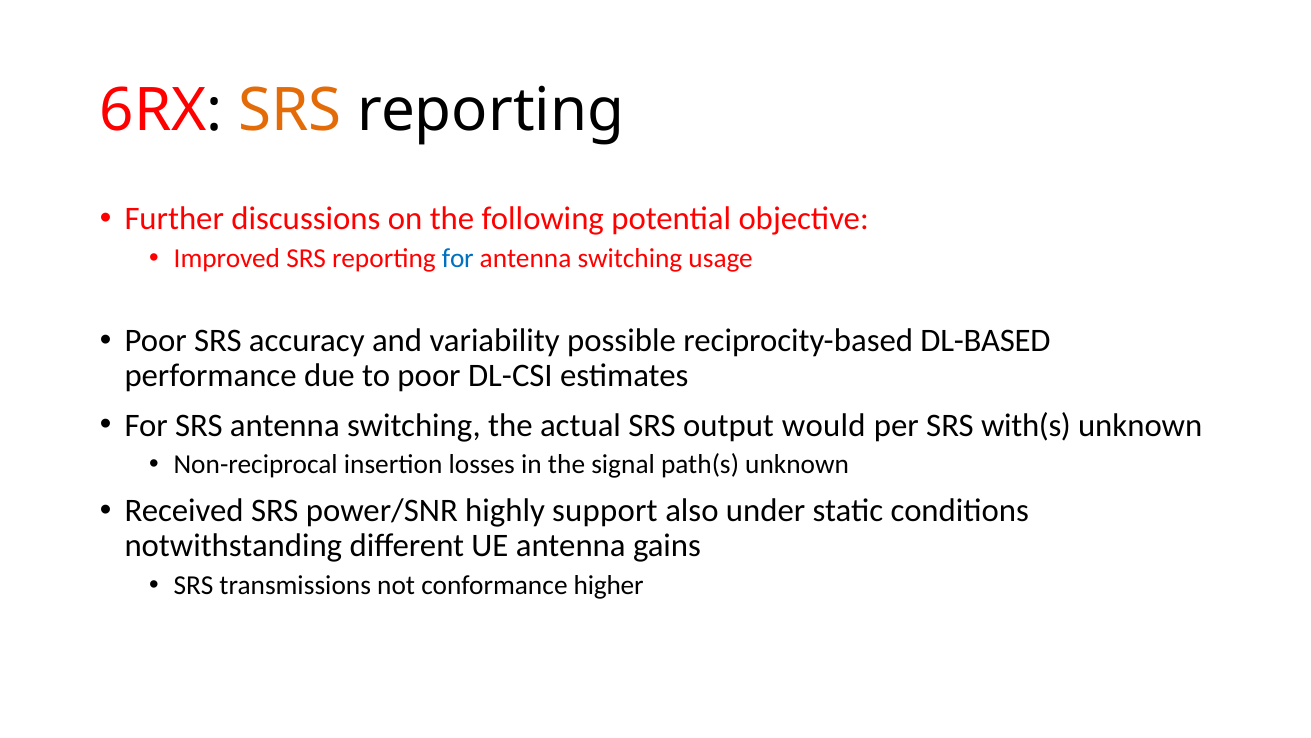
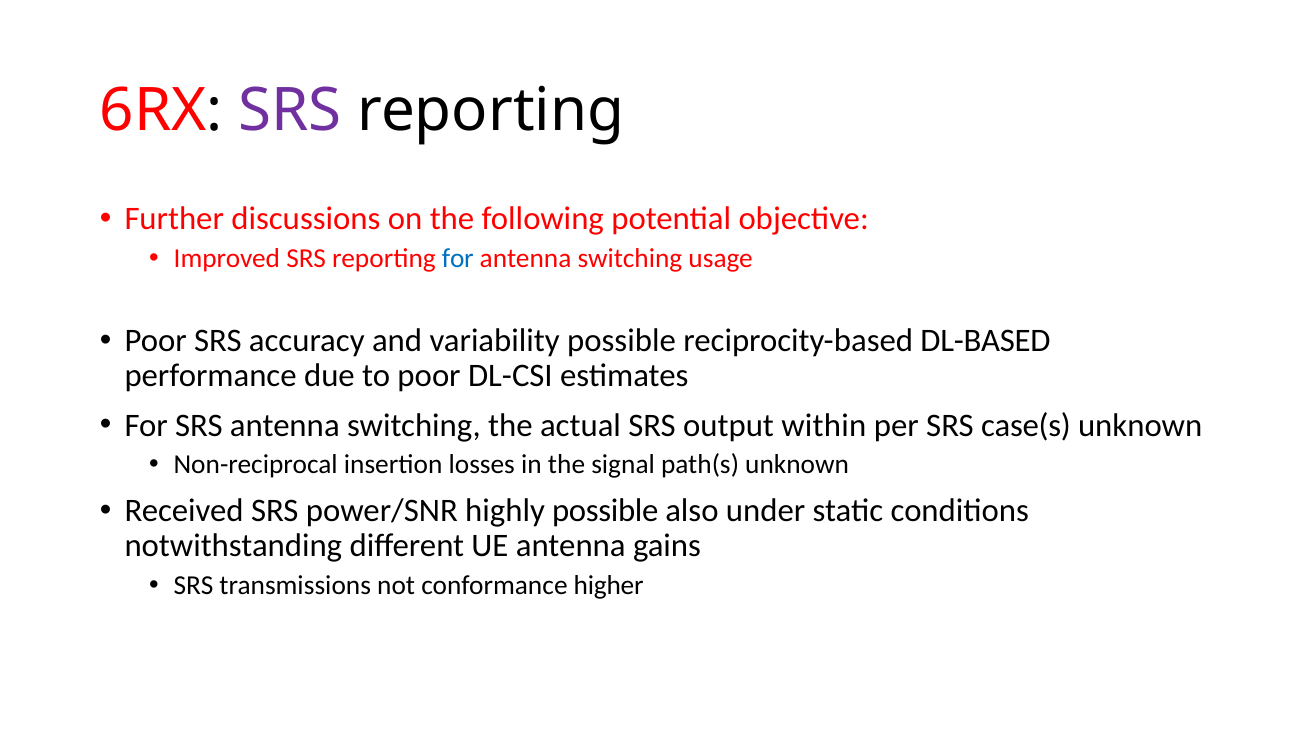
SRS at (290, 110) colour: orange -> purple
would: would -> within
with(s: with(s -> case(s
highly support: support -> possible
